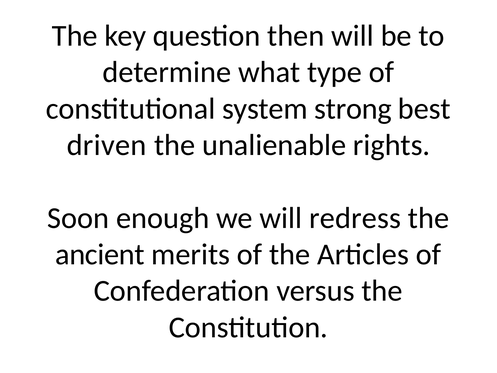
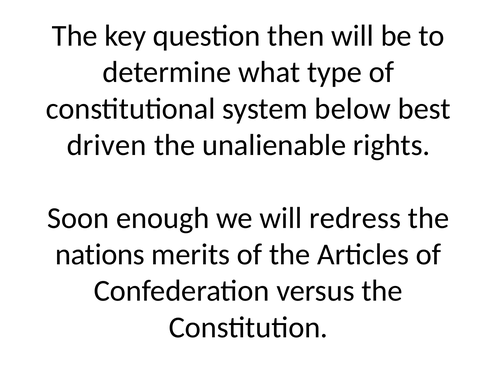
strong: strong -> below
ancient: ancient -> nations
